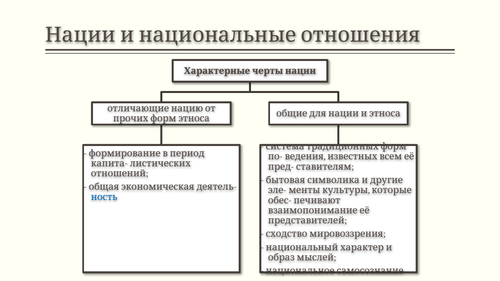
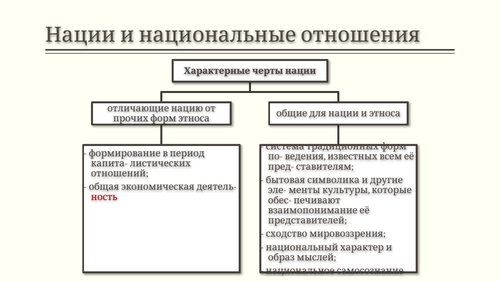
ность colour: blue -> red
